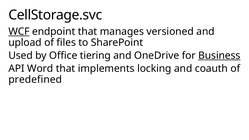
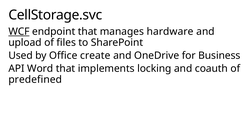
versioned: versioned -> hardware
tiering: tiering -> create
Business underline: present -> none
